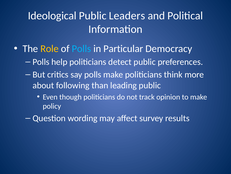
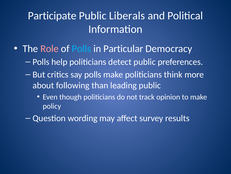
Ideological: Ideological -> Participate
Leaders: Leaders -> Liberals
Role colour: yellow -> pink
